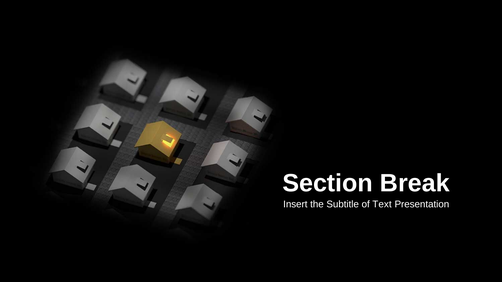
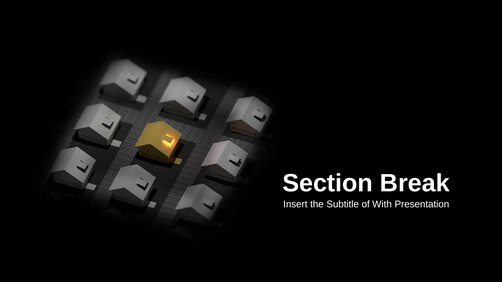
Text: Text -> With
